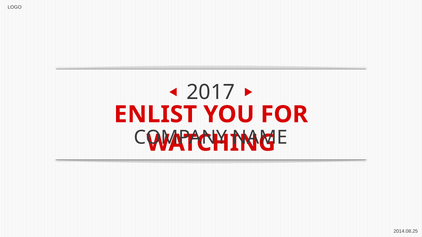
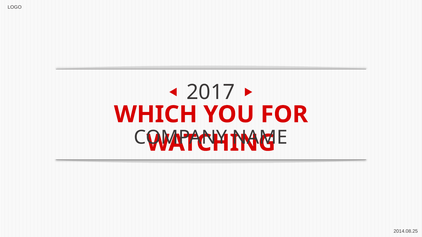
ENLIST: ENLIST -> WHICH
